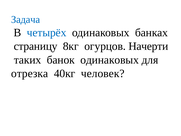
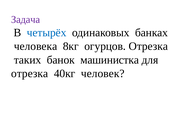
Задача colour: blue -> purple
страницу: страницу -> человека
огурцов Начерти: Начерти -> Отрезка
банок одинаковых: одинаковых -> машинистка
